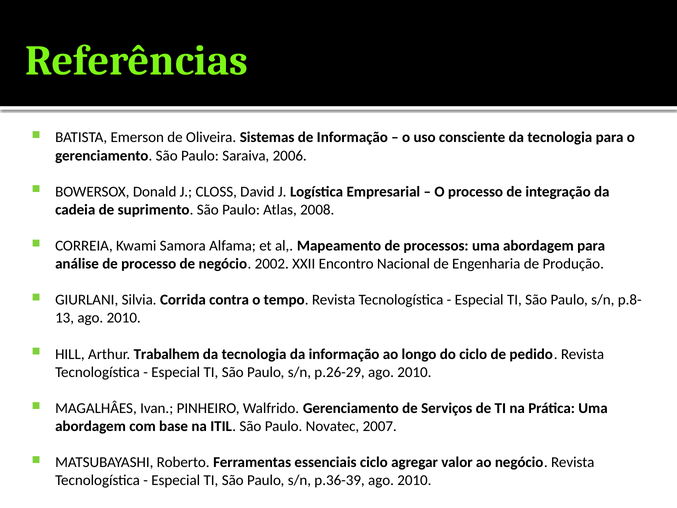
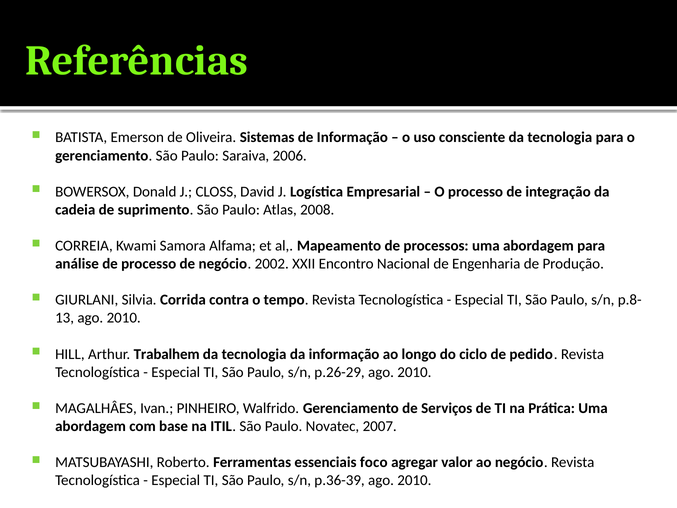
essenciais ciclo: ciclo -> foco
